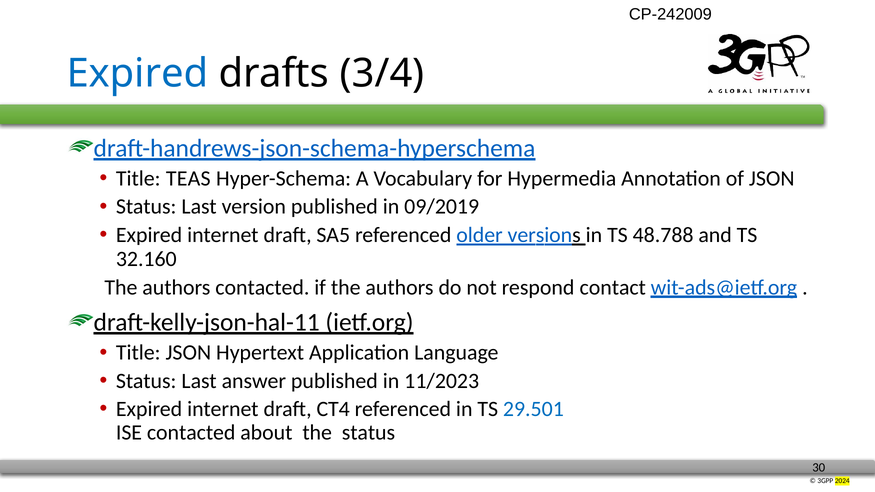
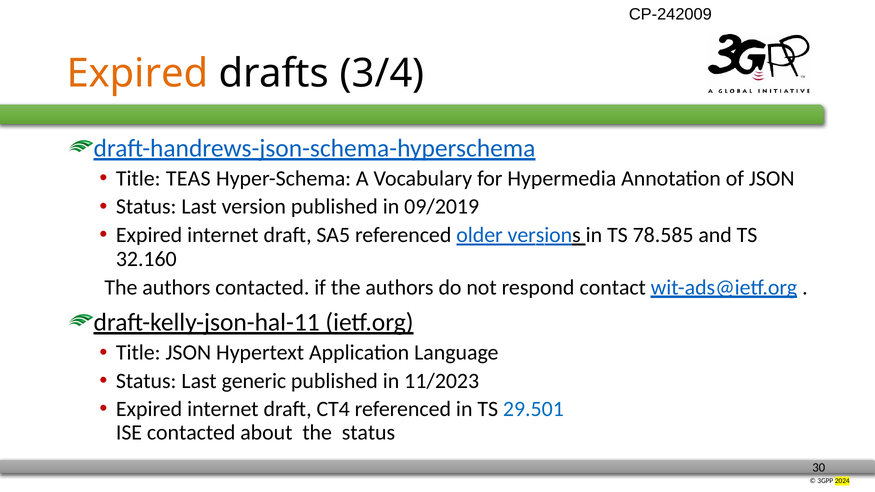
Expired at (138, 74) colour: blue -> orange
48.788: 48.788 -> 78.585
answer: answer -> generic
